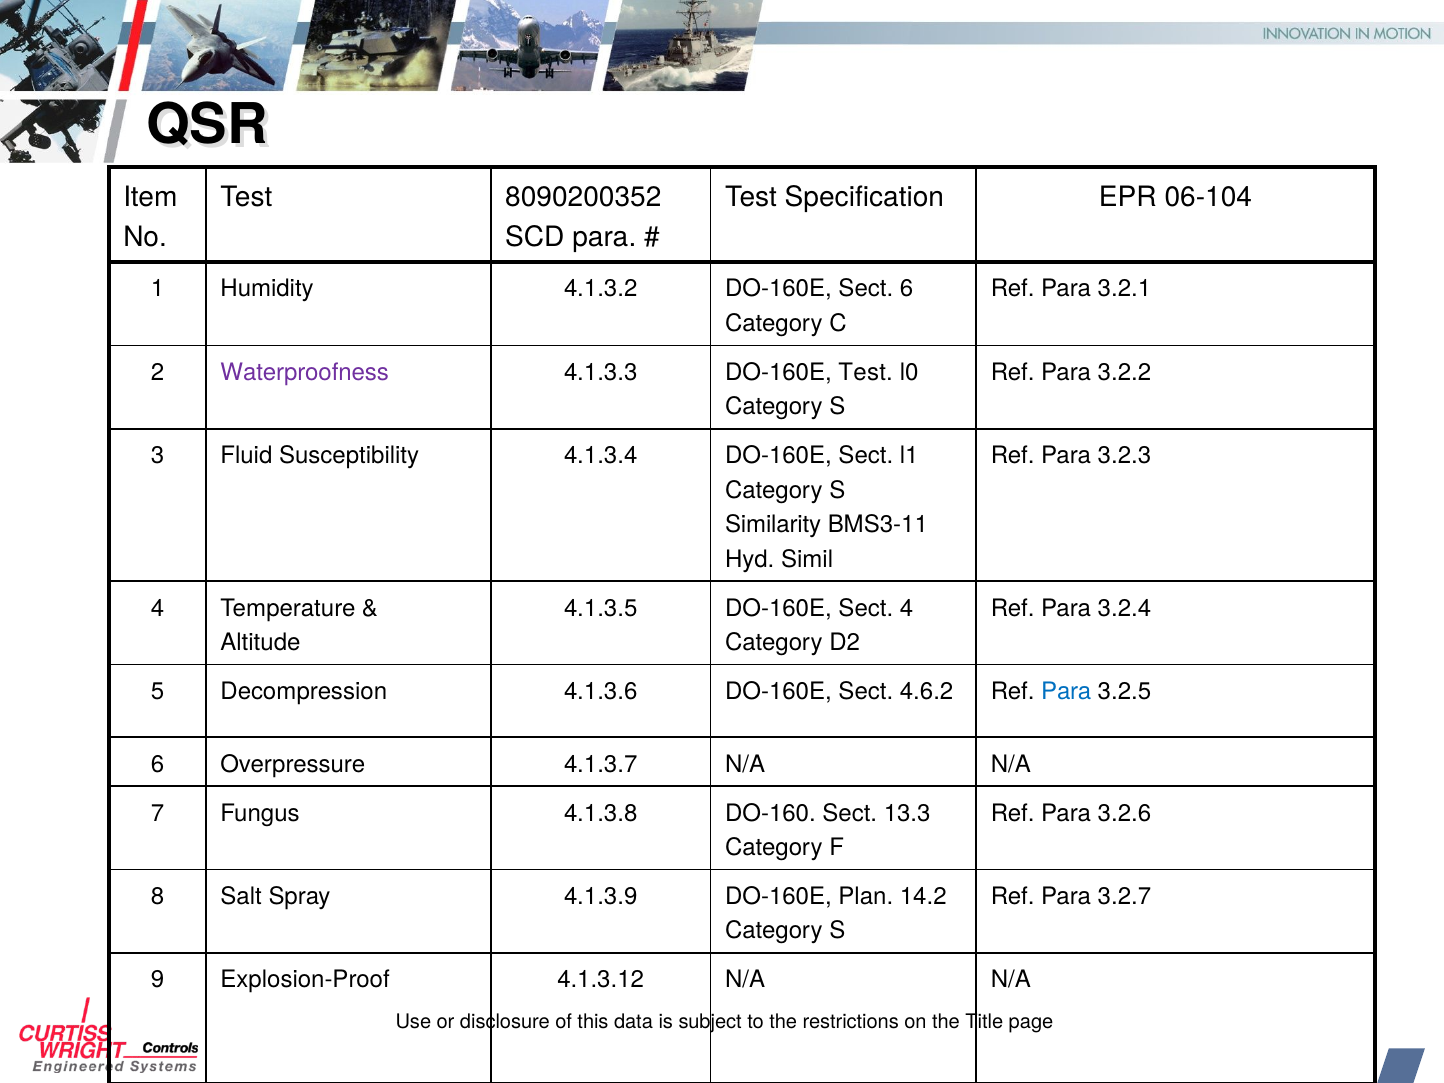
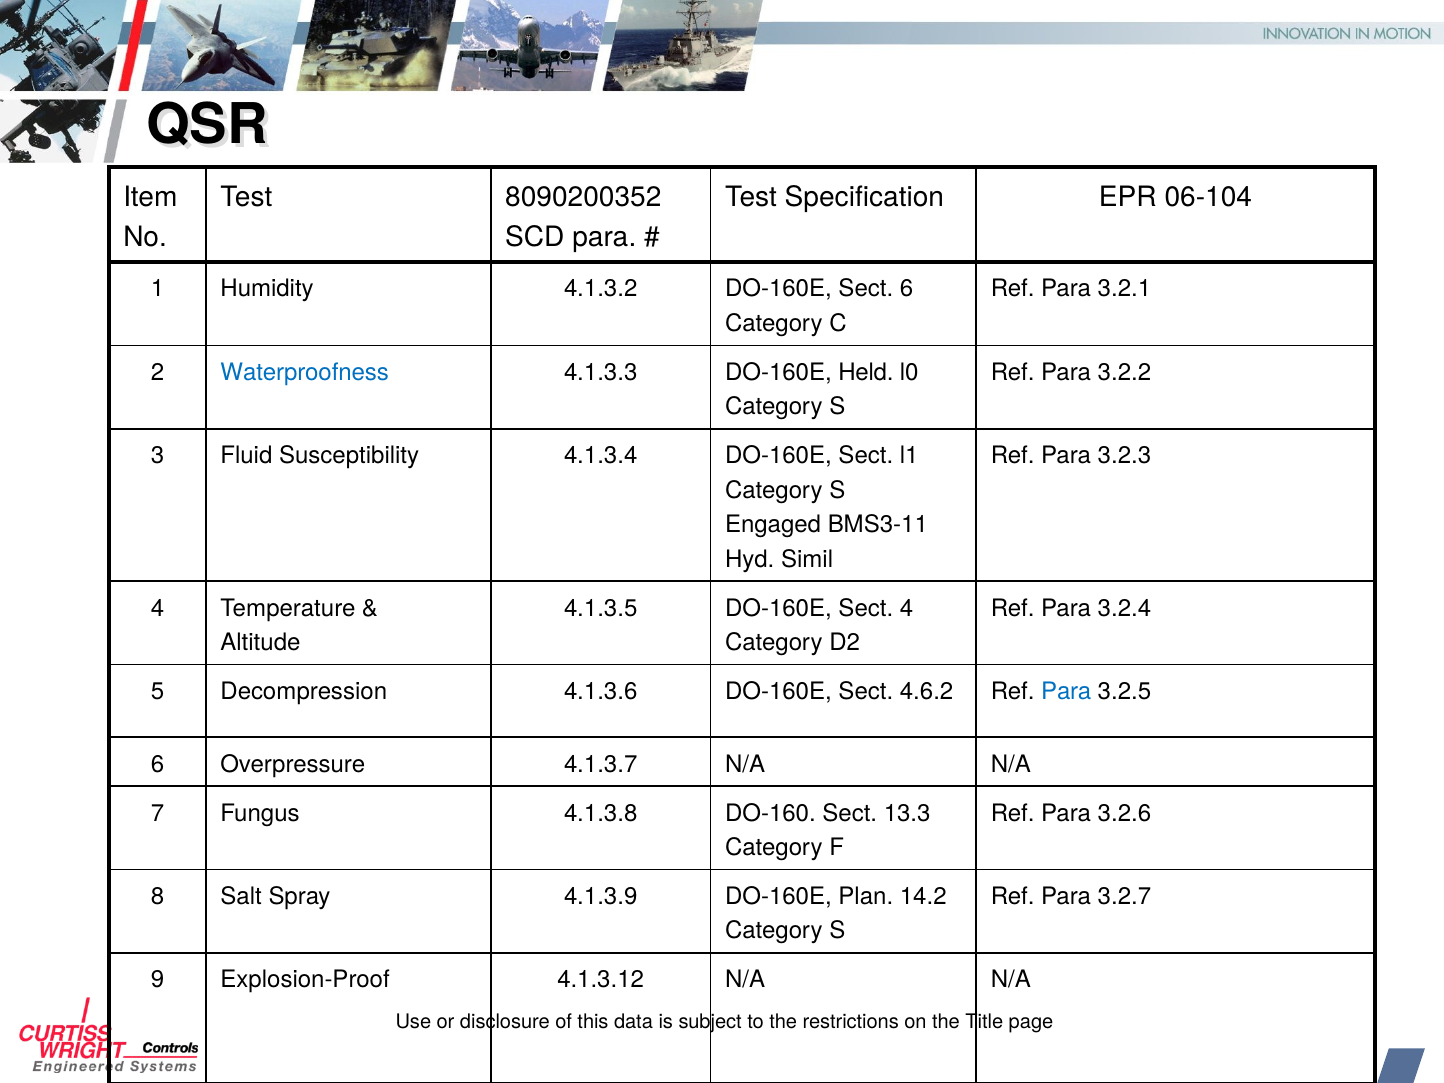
Waterproofness colour: purple -> blue
DO-160E Test: Test -> Held
Similarity: Similarity -> Engaged
